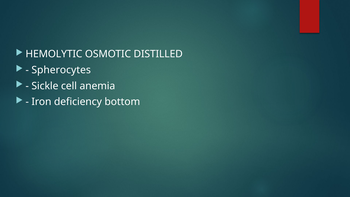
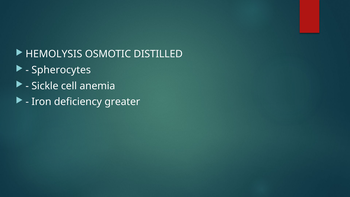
HEMOLYTIC: HEMOLYTIC -> HEMOLYSIS
bottom: bottom -> greater
